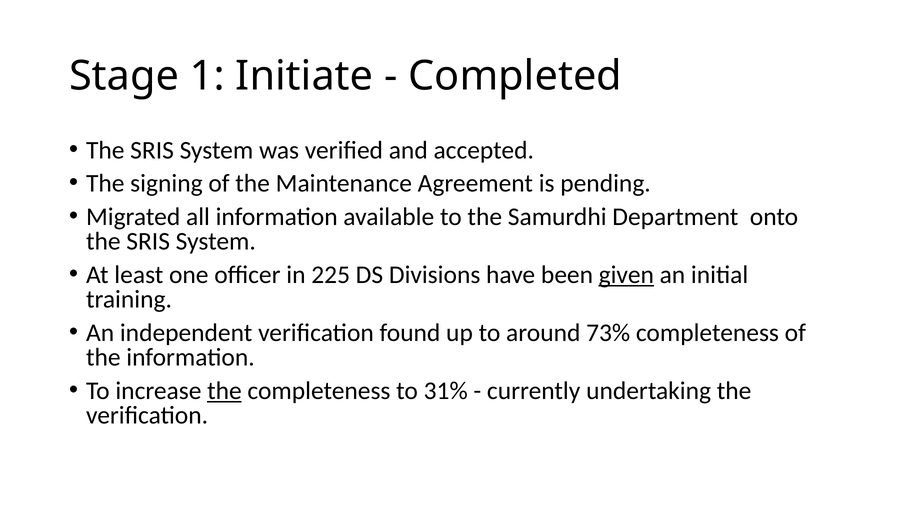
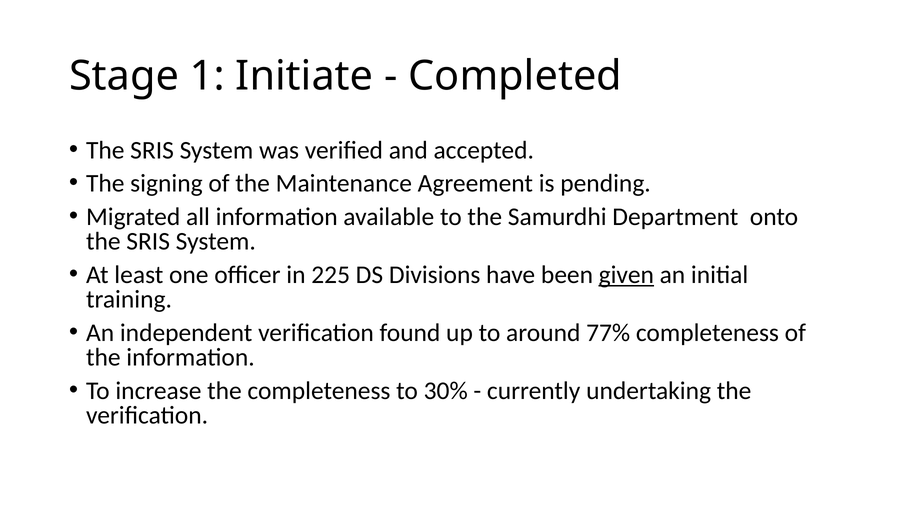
73%: 73% -> 77%
the at (224, 391) underline: present -> none
31%: 31% -> 30%
